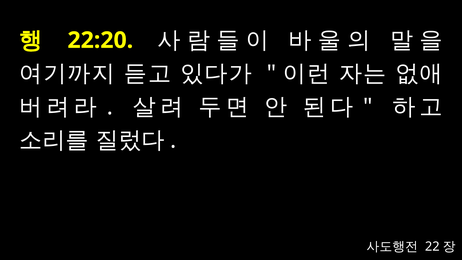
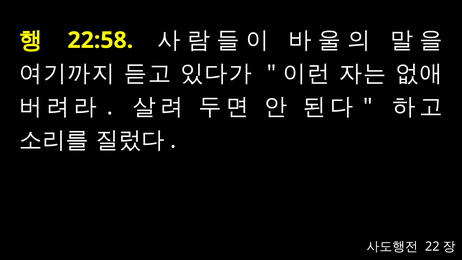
22:20: 22:20 -> 22:58
